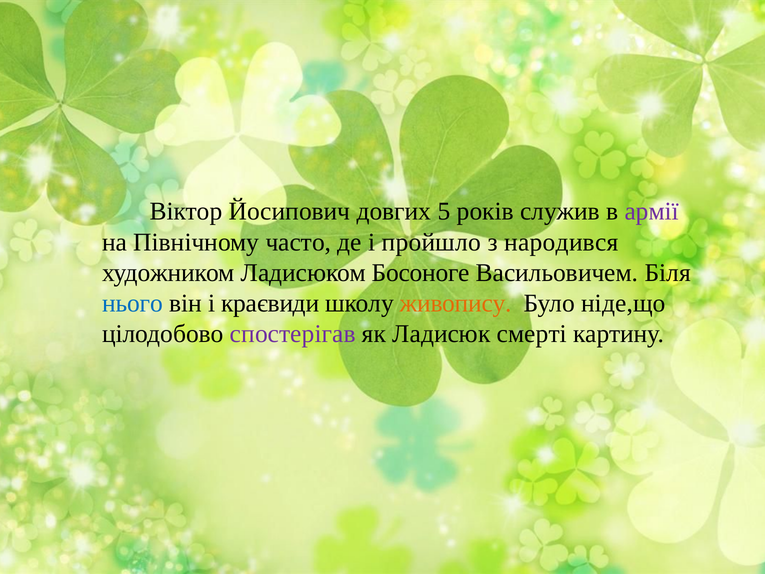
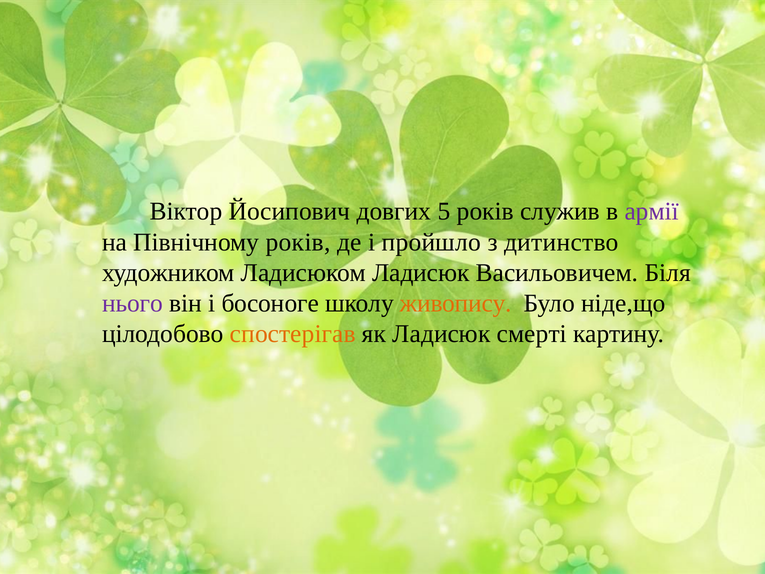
Північному часто: часто -> років
народився: народився -> дитинство
Ладисюком Босоноге: Босоноге -> Ладисюк
нього colour: blue -> purple
краєвиди: краєвиди -> босоноге
спостерігав colour: purple -> orange
